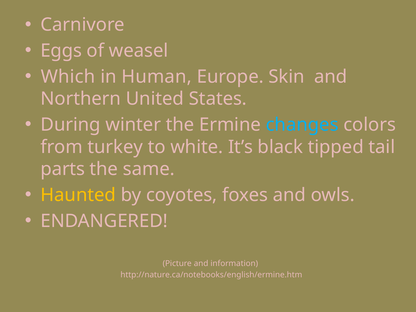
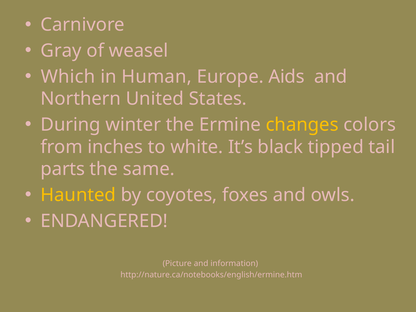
Eggs: Eggs -> Gray
Skin: Skin -> Aids
changes colour: light blue -> yellow
turkey: turkey -> inches
